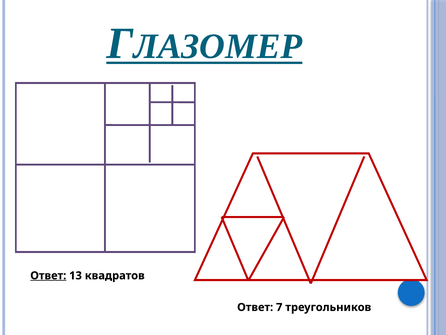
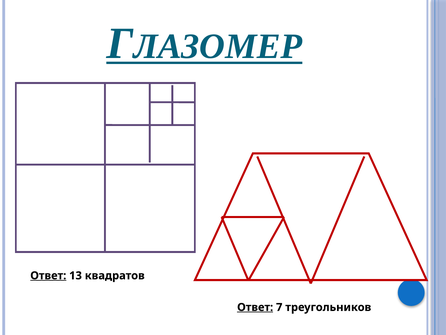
Ответ at (255, 307) underline: none -> present
